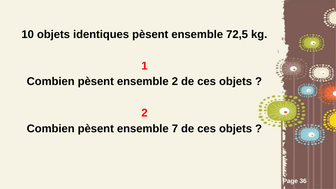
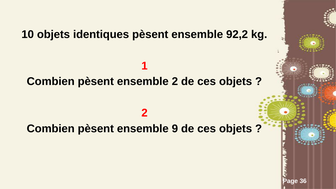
72,5: 72,5 -> 92,2
7: 7 -> 9
